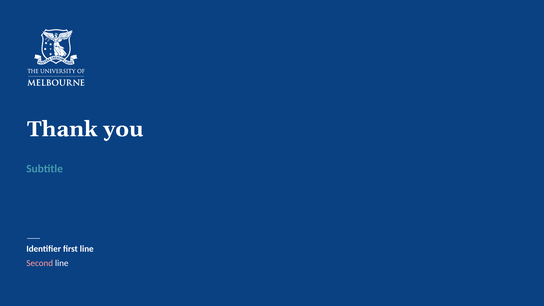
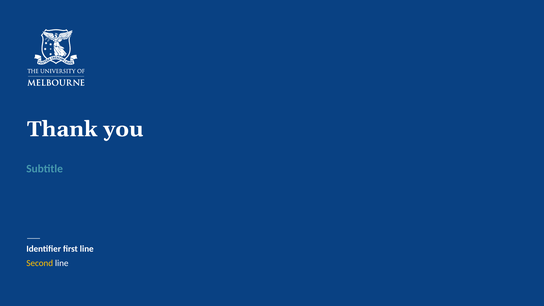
Second colour: pink -> yellow
